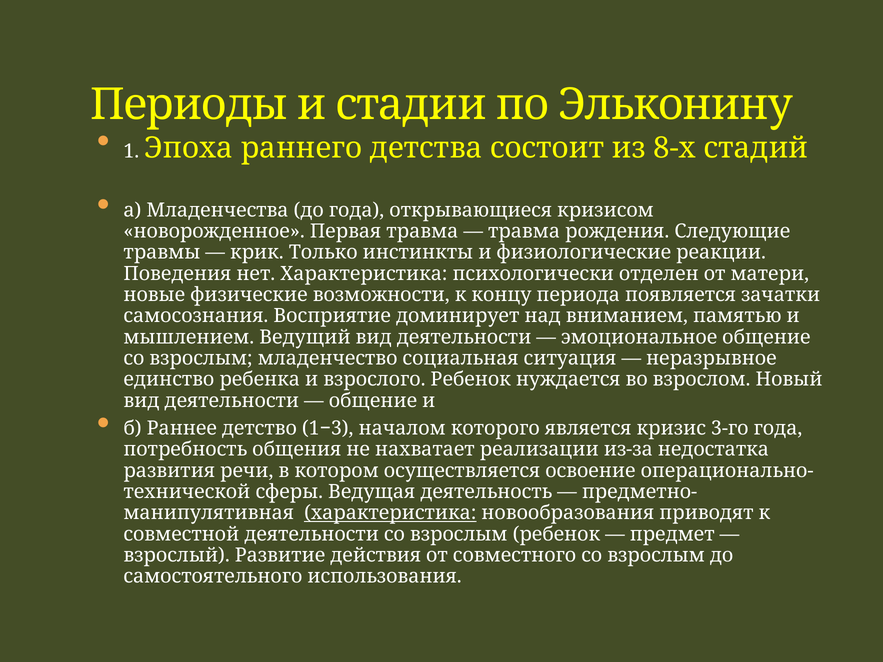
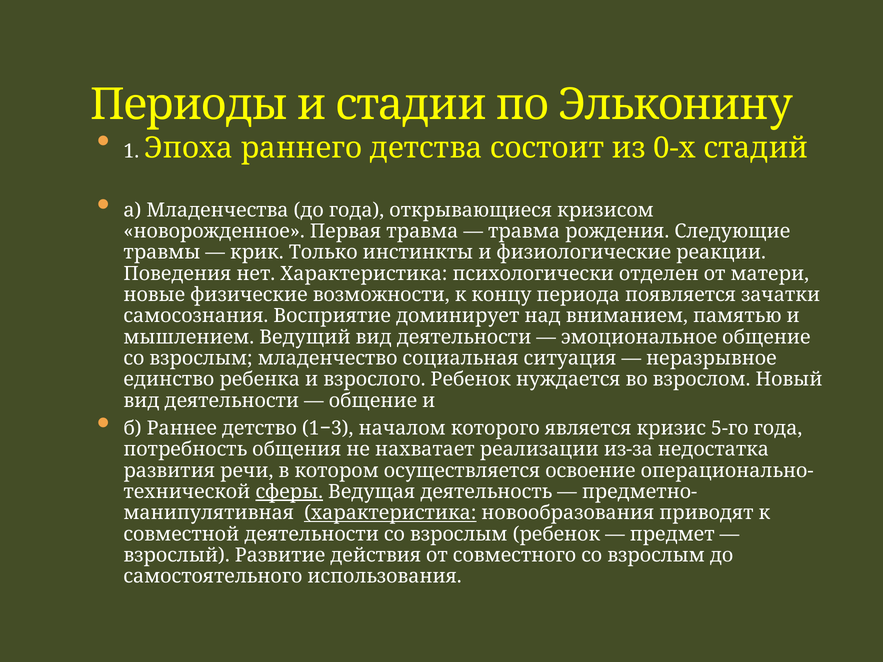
8-х: 8-х -> 0-х
3-го: 3-го -> 5-го
сферы underline: none -> present
